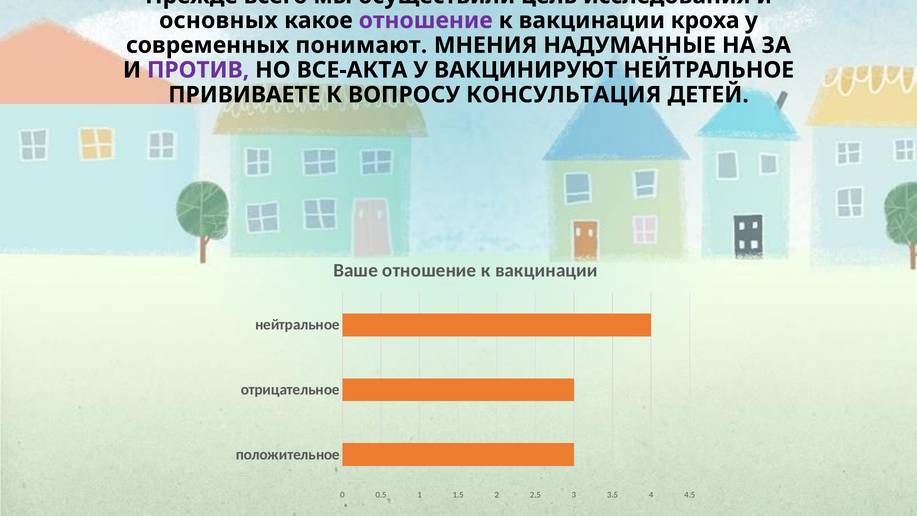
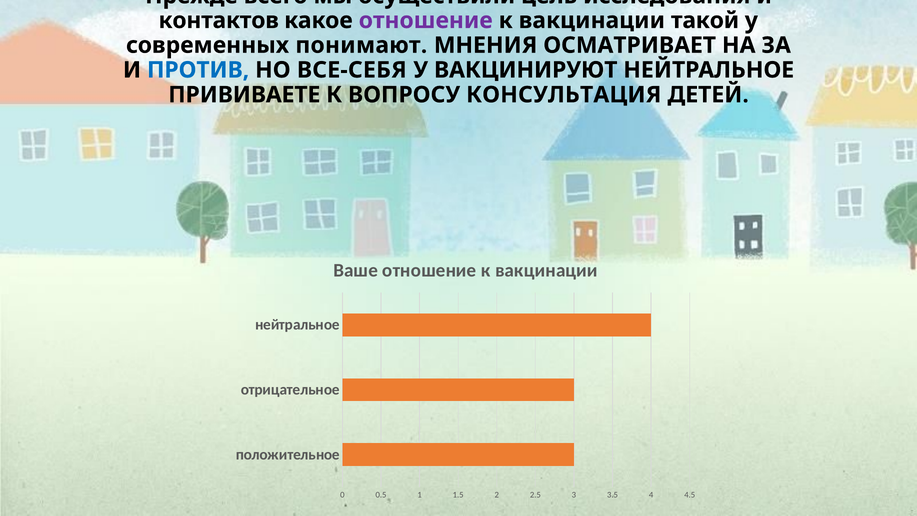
основных: основных -> контактов
кроха: кроха -> такой
НАДУМАННЫЕ: НАДУМАННЫЕ -> ОСМАТРИВАЕТ
ПРОТИВ colour: purple -> blue
ВСЕ-АКТА: ВСЕ-АКТА -> ВСЕ-СЕБЯ
